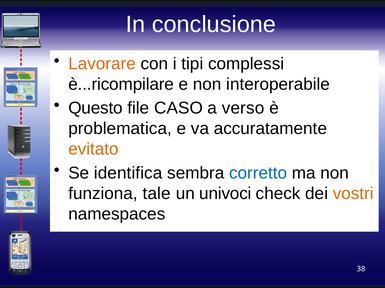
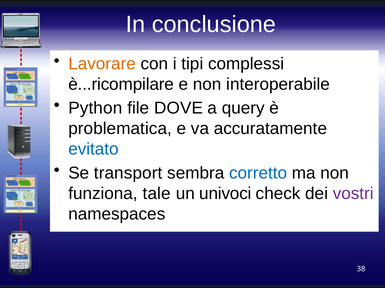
Questo: Questo -> Python
CASO: CASO -> DOVE
verso: verso -> query
evitato colour: orange -> blue
identifica: identifica -> transport
vostri colour: orange -> purple
